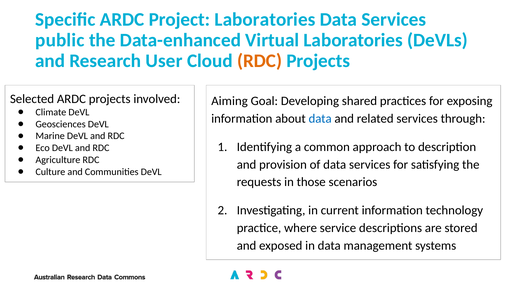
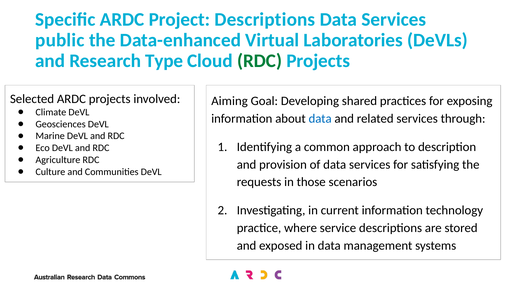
Project Laboratories: Laboratories -> Descriptions
User: User -> Type
RDC at (260, 61) colour: orange -> green
